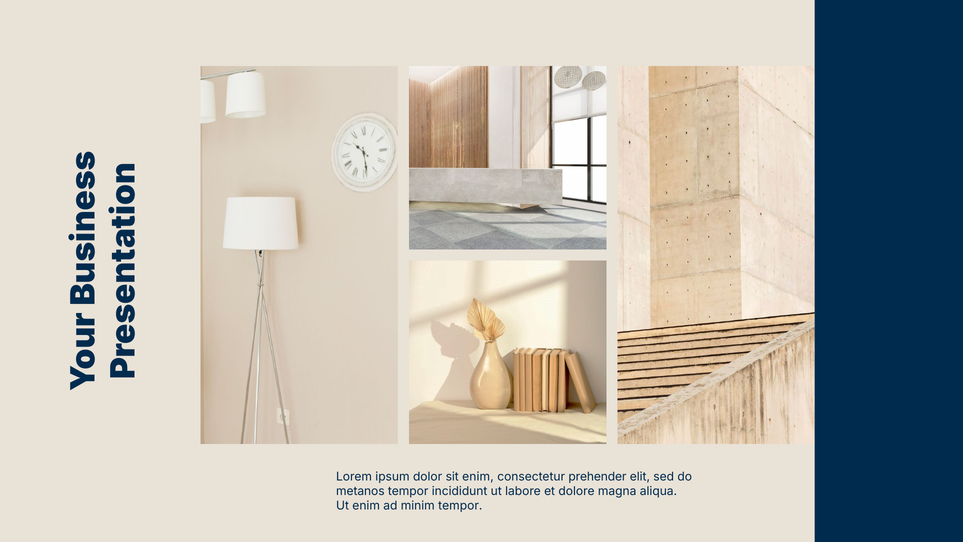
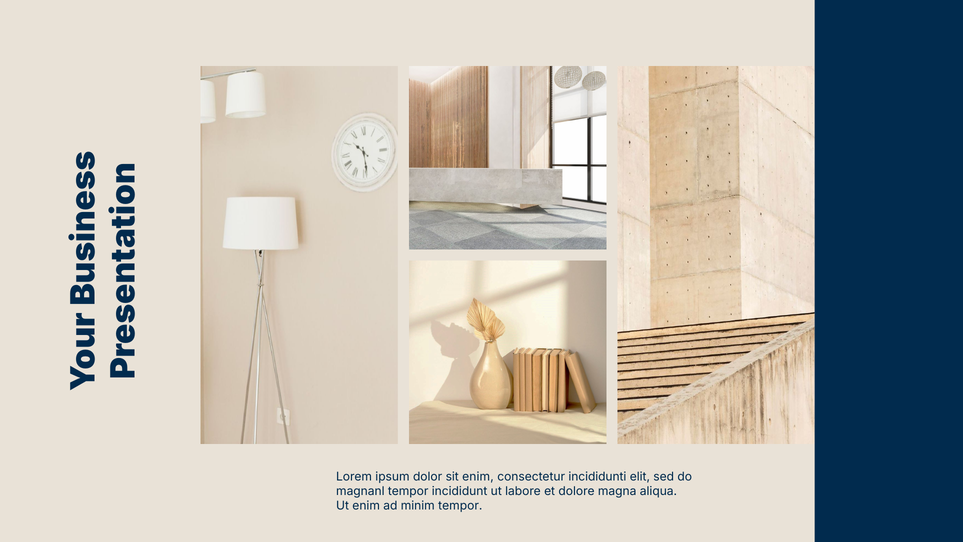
prehender: prehender -> incididunti
metanos: metanos -> magnanl
